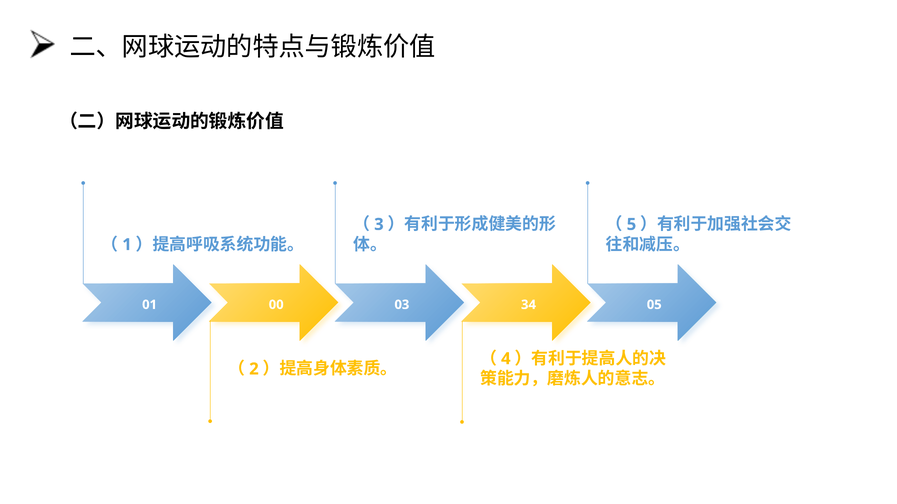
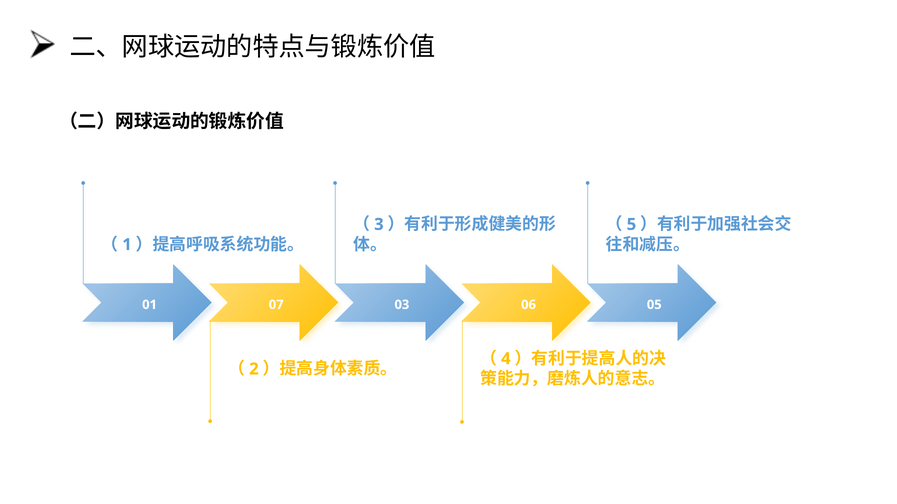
00: 00 -> 07
34: 34 -> 06
